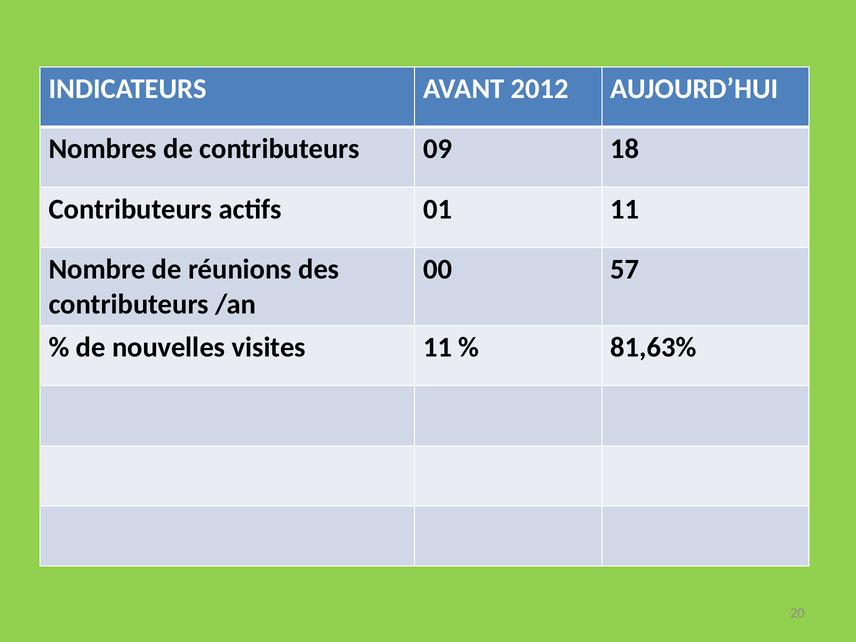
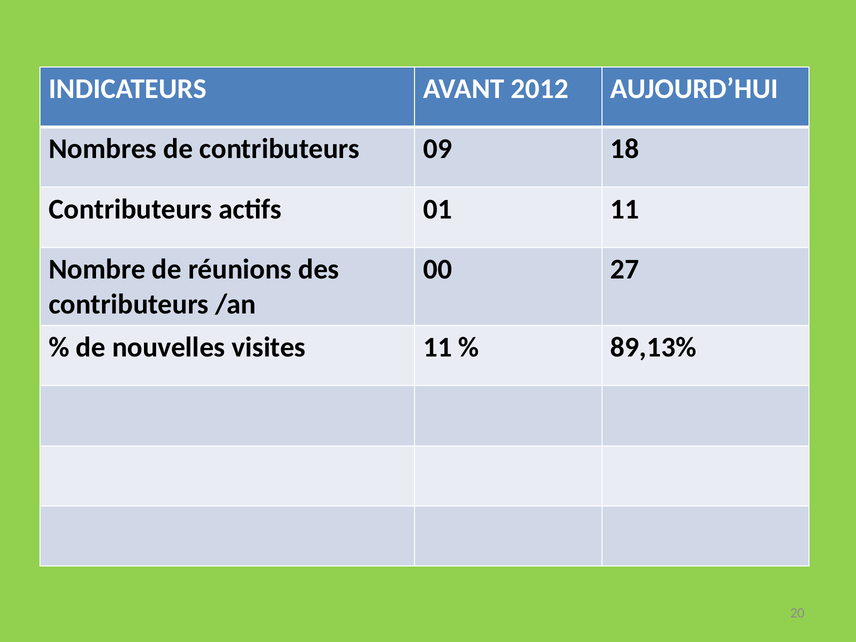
57: 57 -> 27
81,63%: 81,63% -> 89,13%
